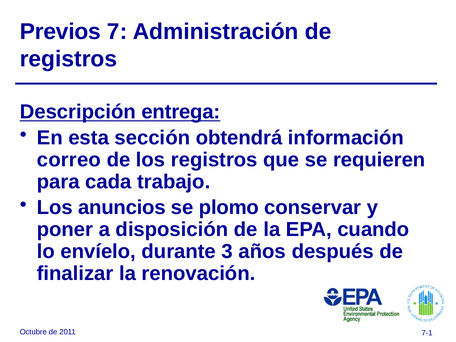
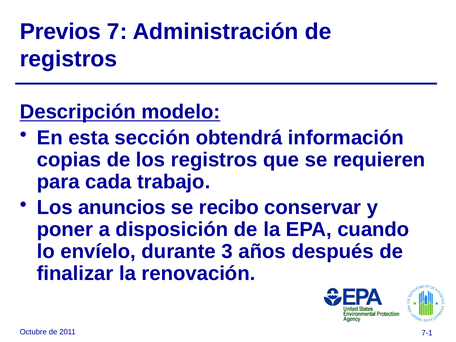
entrega: entrega -> modelo
correo: correo -> copias
plomo: plomo -> recibo
